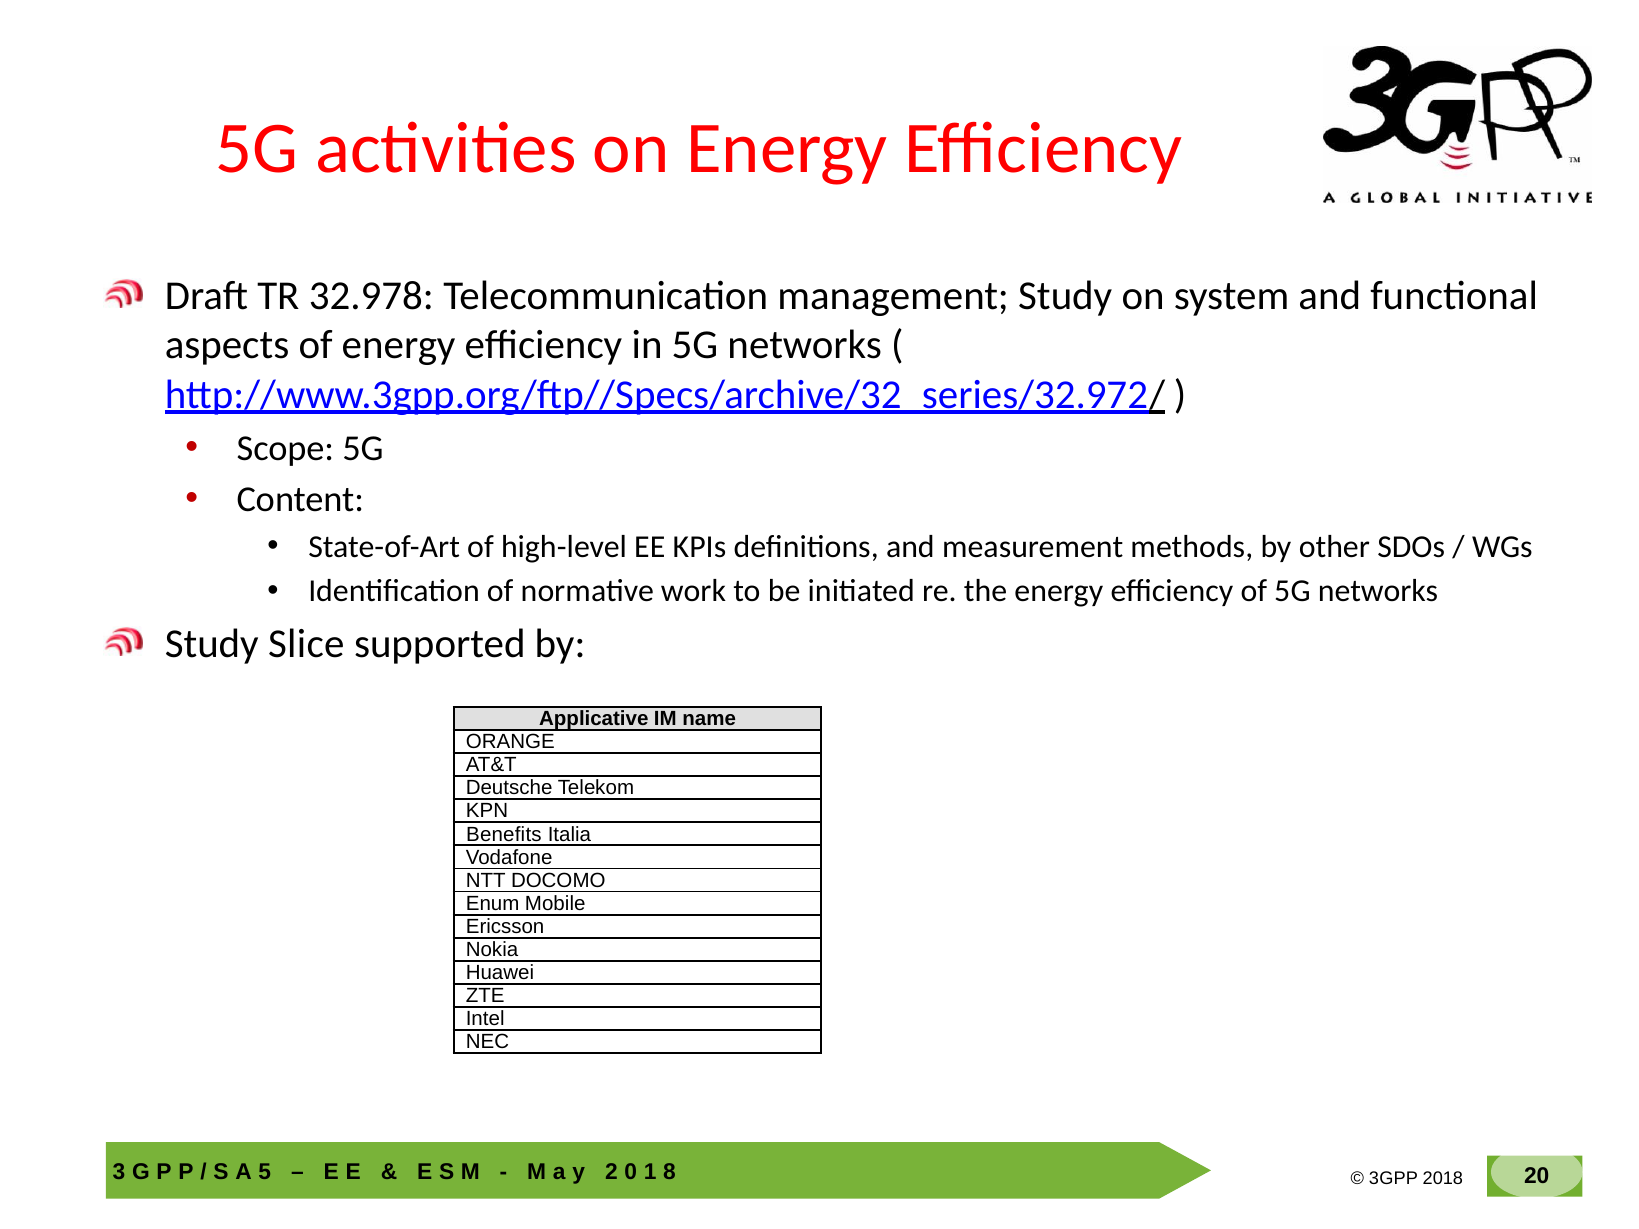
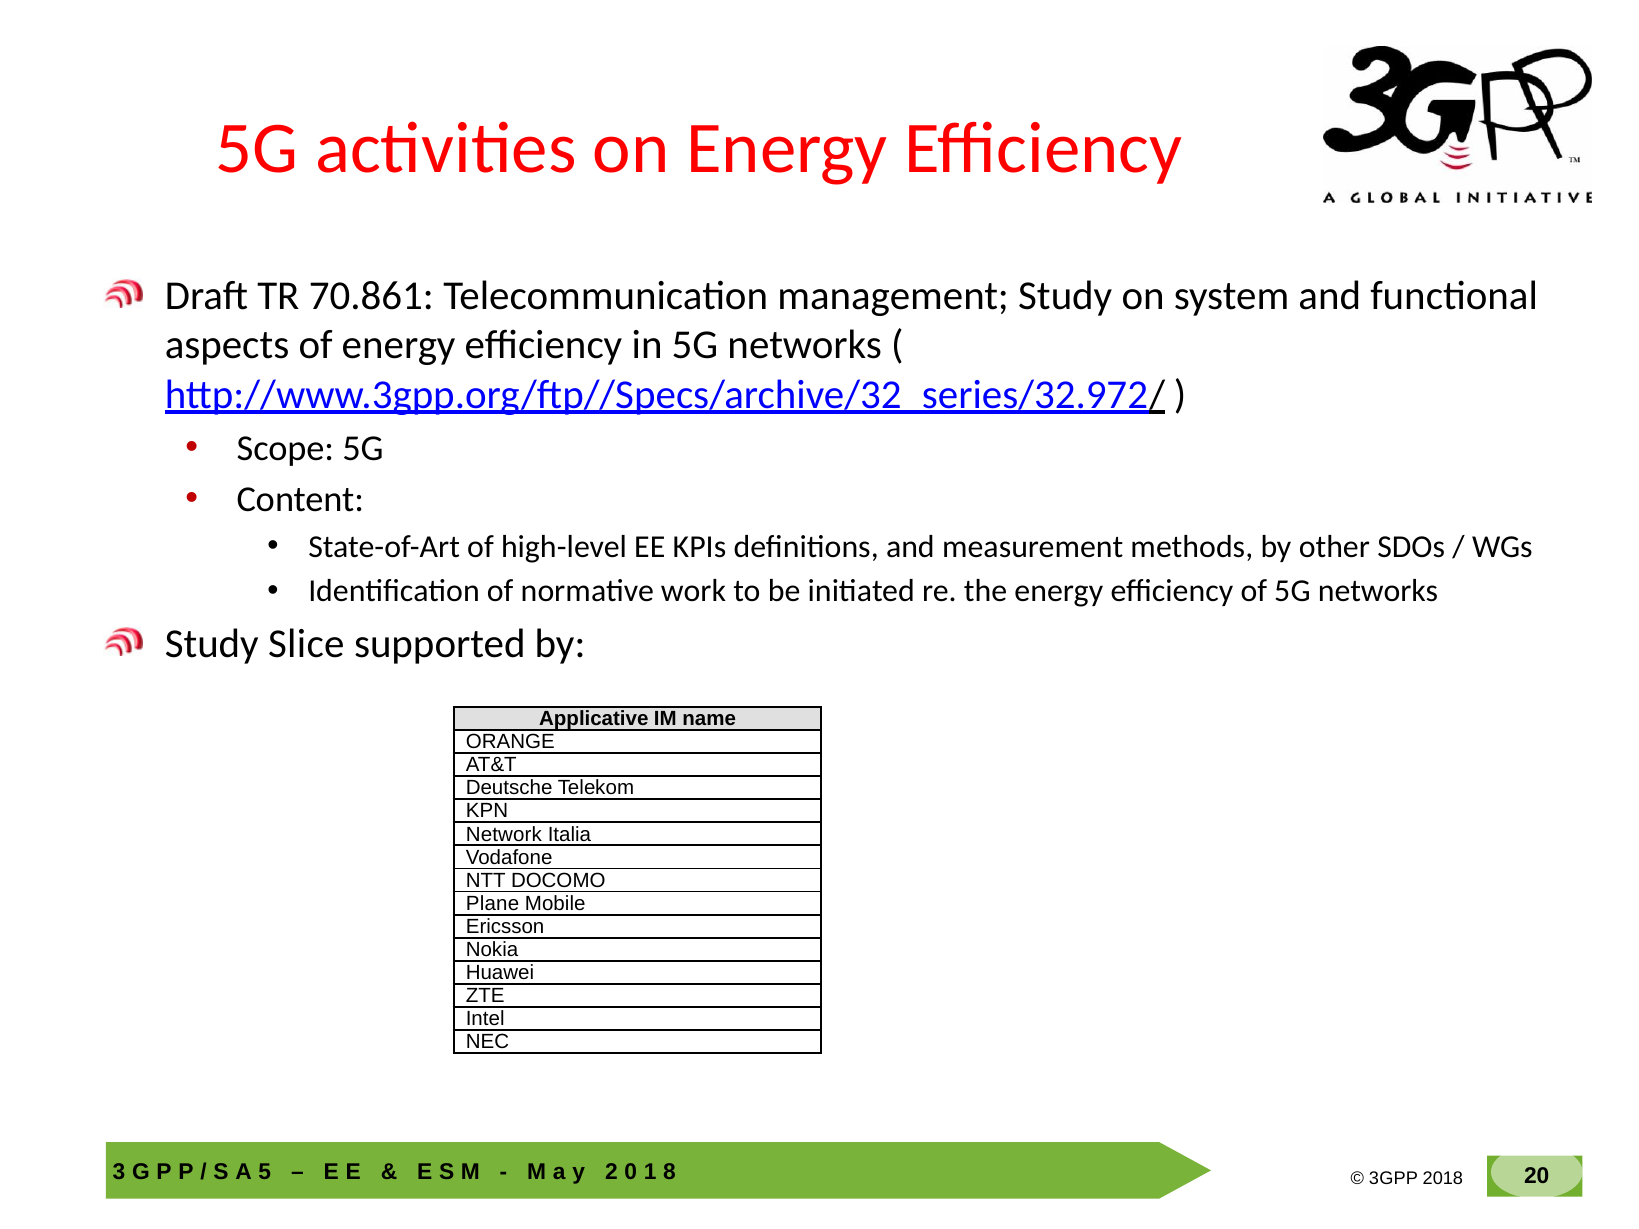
32.978: 32.978 -> 70.861
Benefits: Benefits -> Network
Enum: Enum -> Plane
